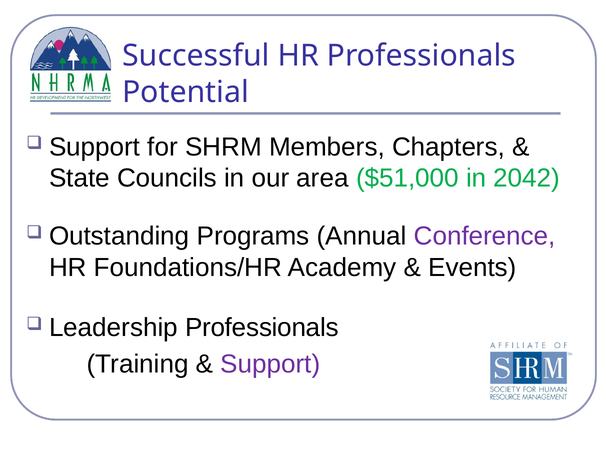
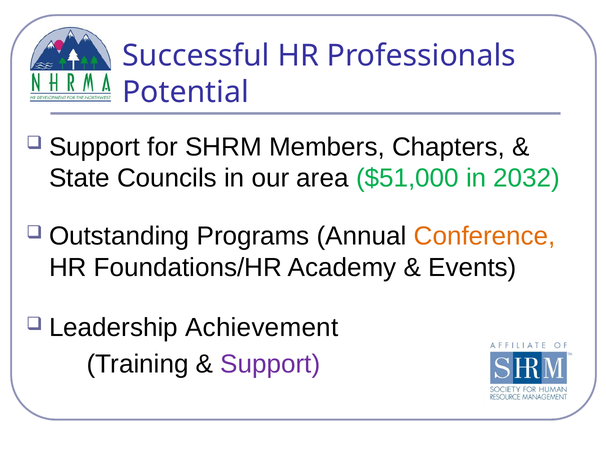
2042: 2042 -> 2032
Conference colour: purple -> orange
Leadership Professionals: Professionals -> Achievement
